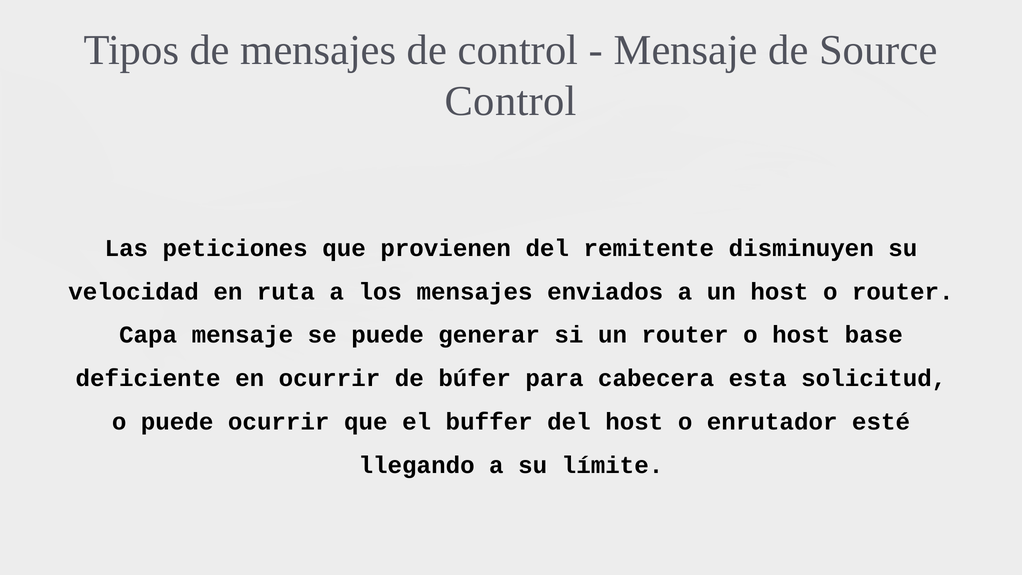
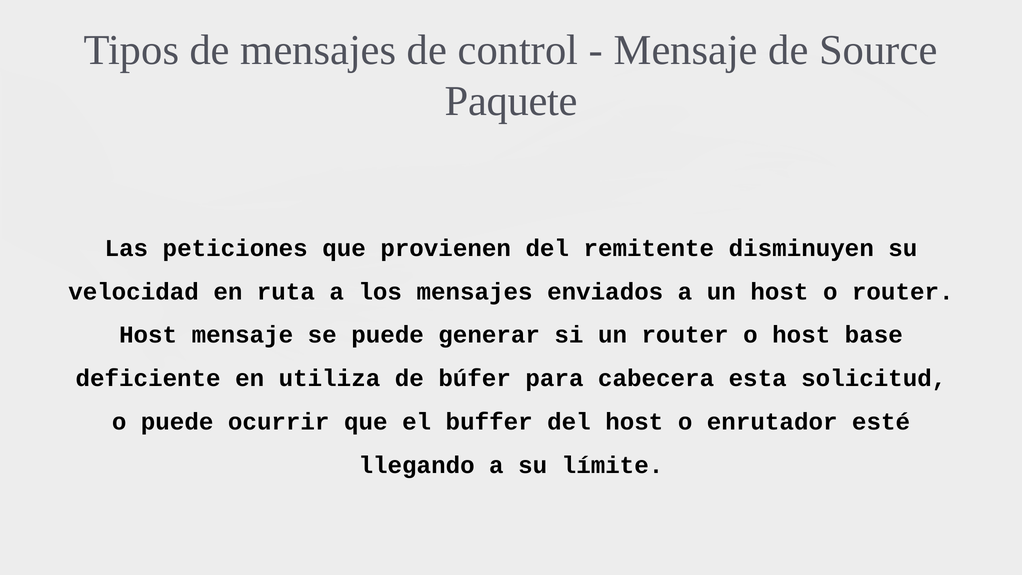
Control at (511, 101): Control -> Paquete
Capa at (148, 335): Capa -> Host
en ocurrir: ocurrir -> utiliza
